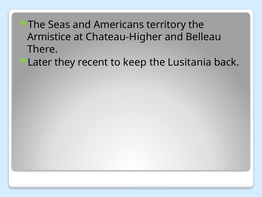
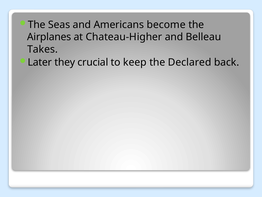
territory: territory -> become
Armistice: Armistice -> Airplanes
There: There -> Takes
recent: recent -> crucial
Lusitania: Lusitania -> Declared
